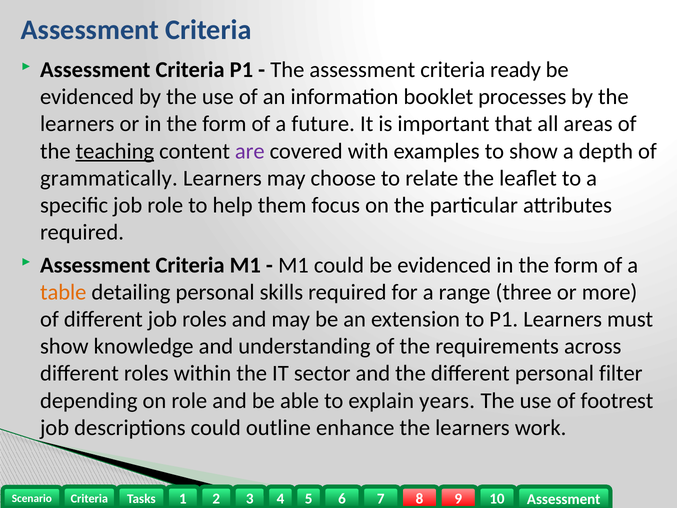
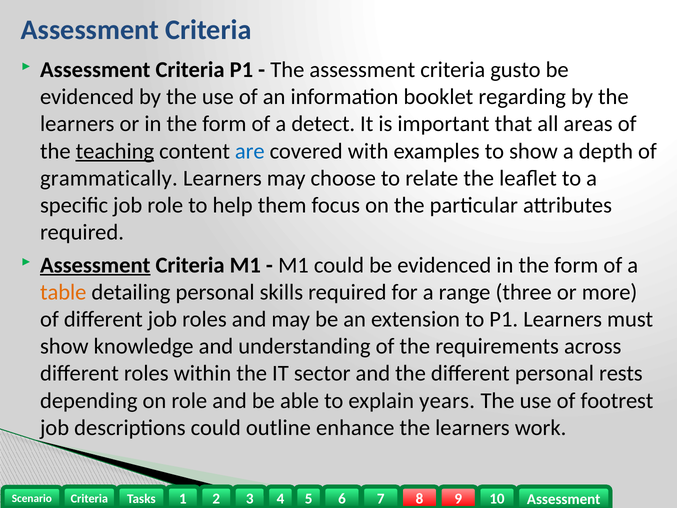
ready: ready -> gusto
processes: processes -> regarding
future: future -> detect
are colour: purple -> blue
Assessment at (95, 265) underline: none -> present
filter: filter -> rests
